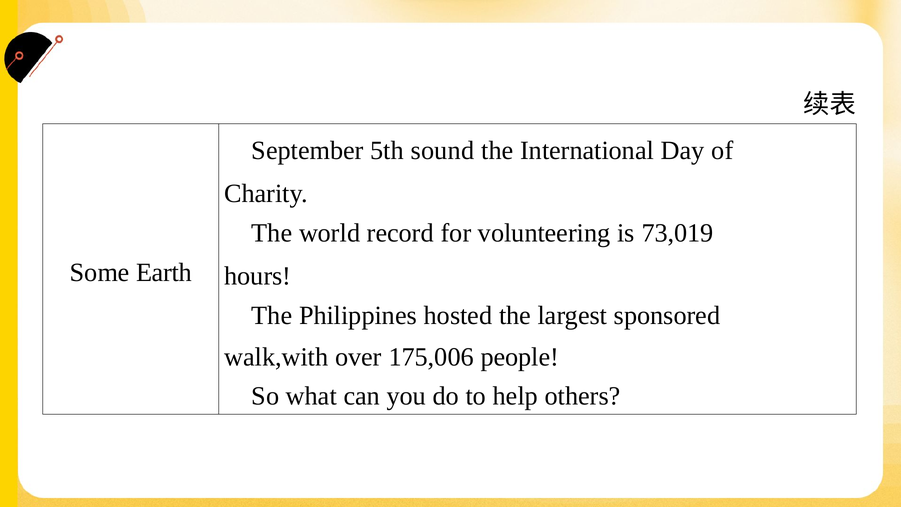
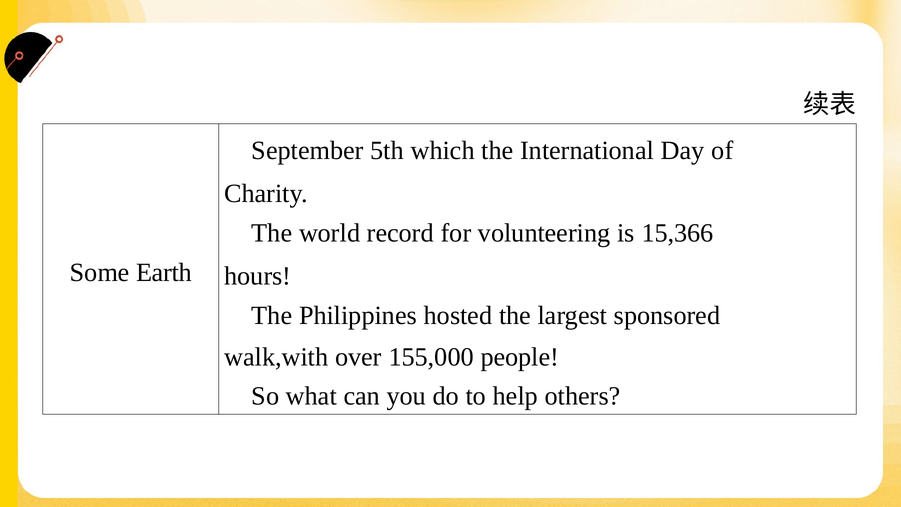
sound: sound -> which
73,019: 73,019 -> 15,366
175,006: 175,006 -> 155,000
